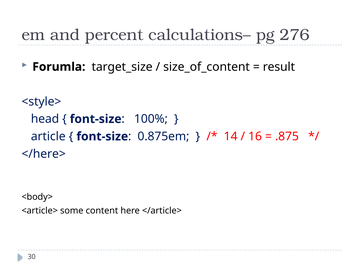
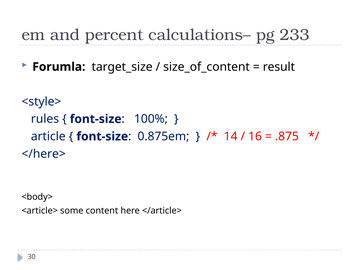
276: 276 -> 233
head: head -> rules
